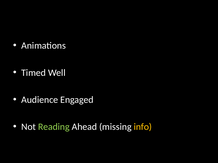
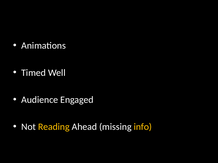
Reading colour: light green -> yellow
